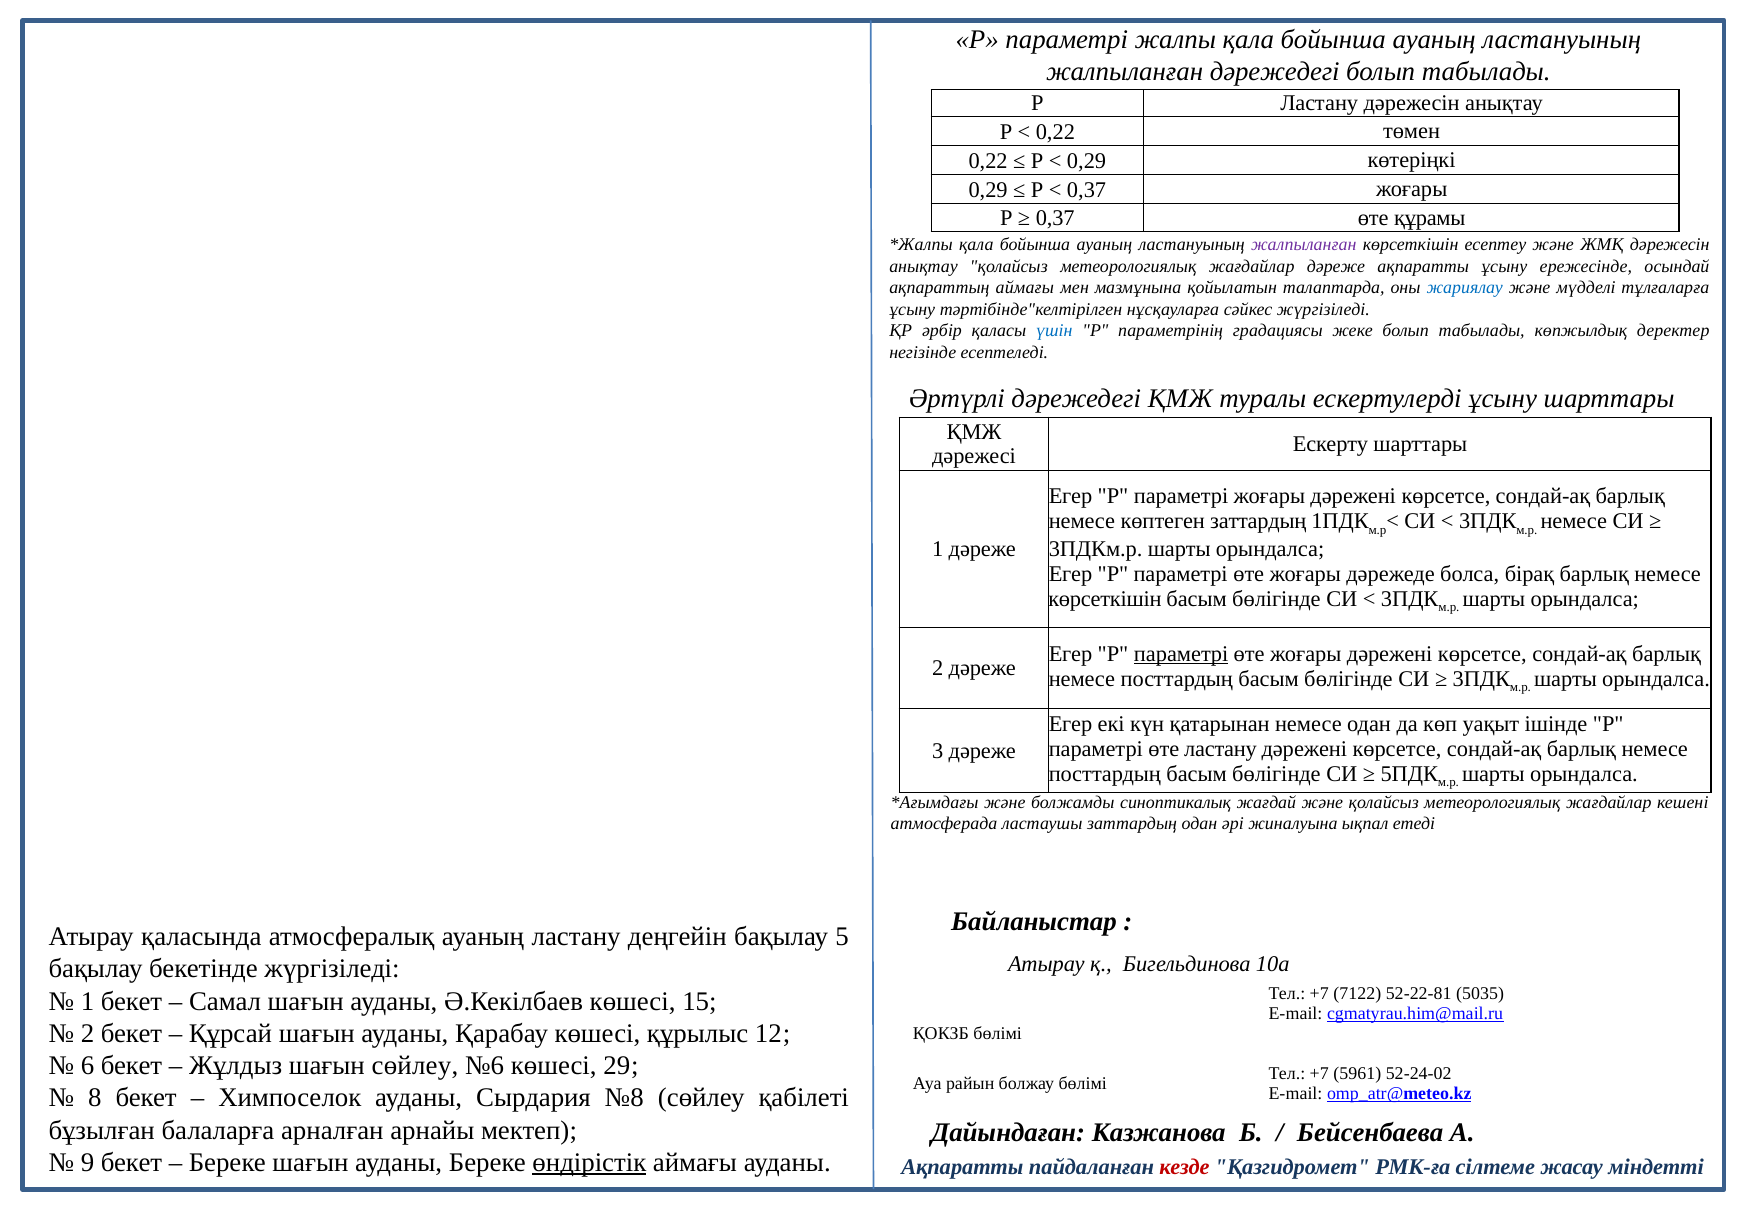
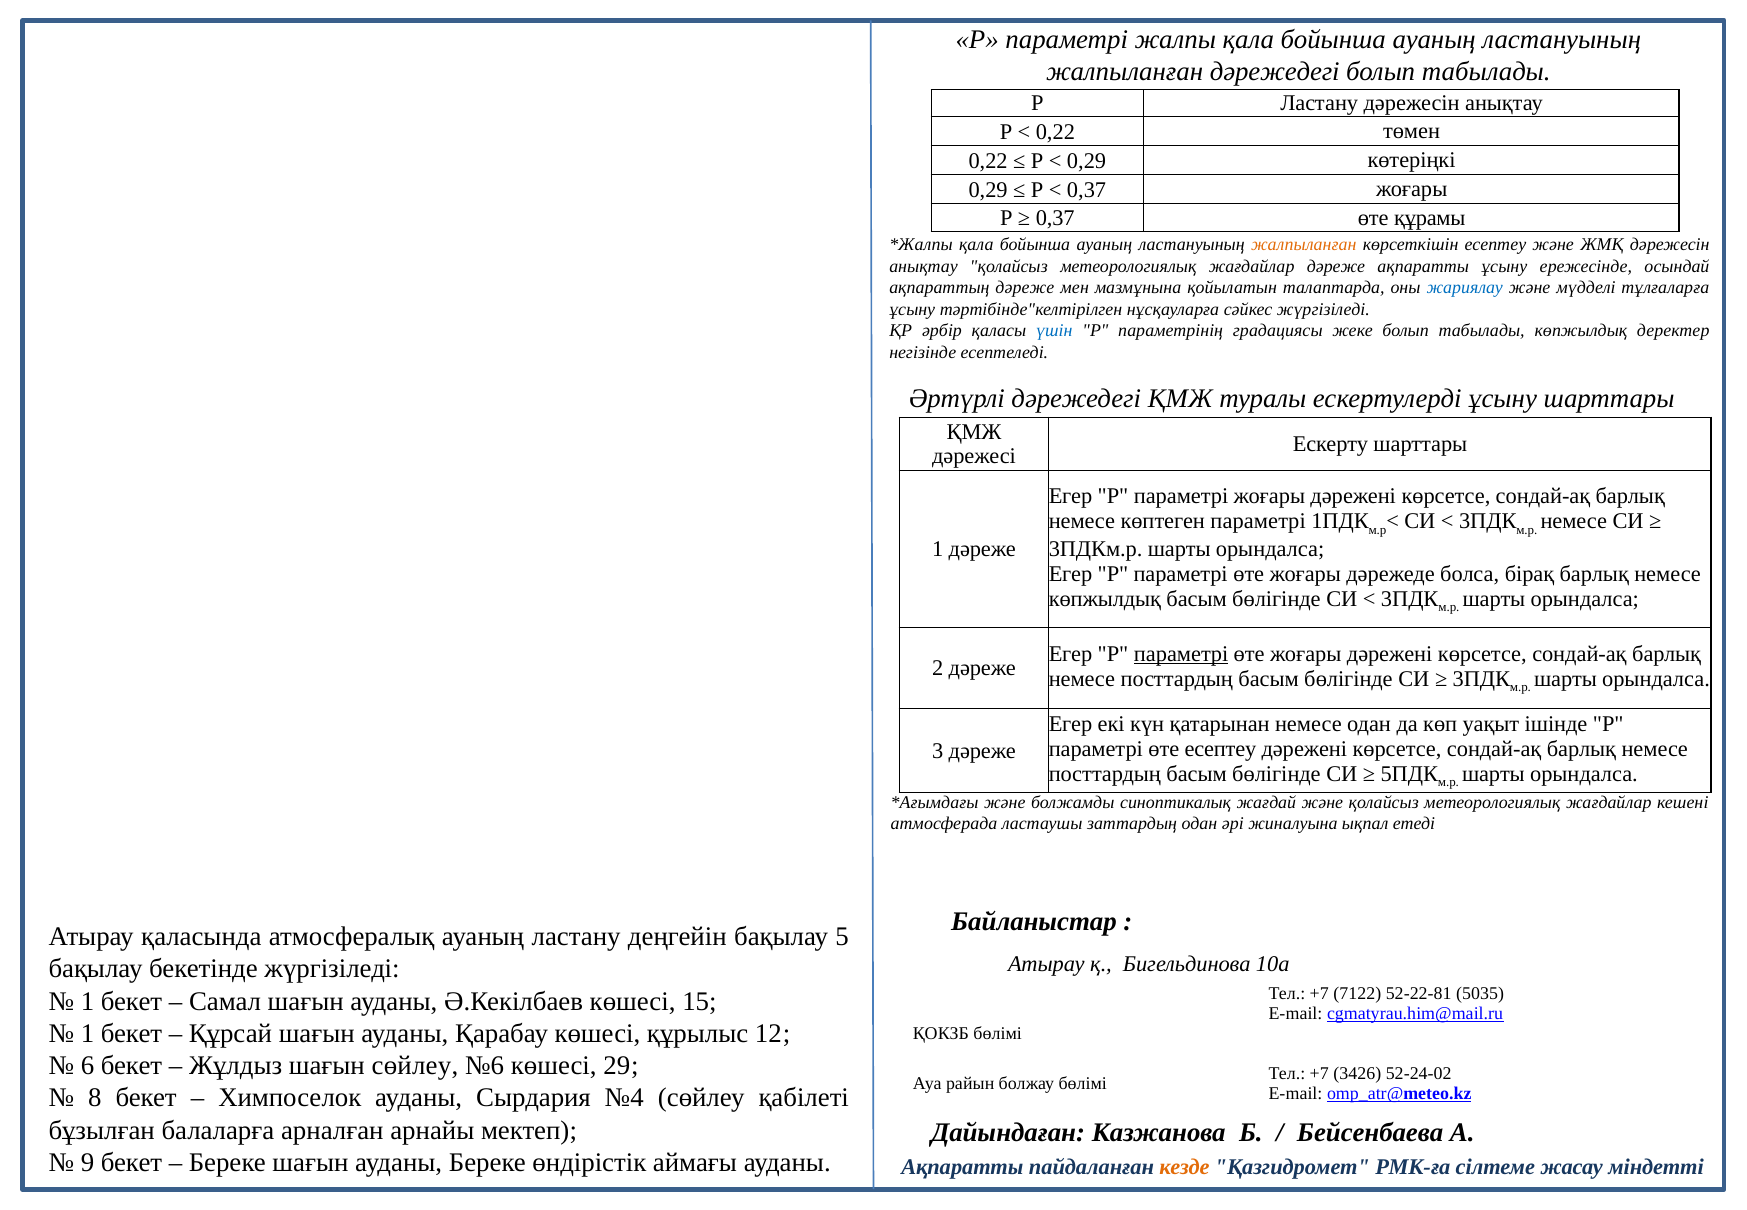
жалпыланған at (1304, 245) colour: purple -> orange
ақпараттың аймағы: аймағы -> дәреже
көптеген заттардың: заттардың -> параметрі
көрсеткішін at (1105, 599): көрсеткішін -> көпжылдық
өте ластану: ластану -> есептеу
2 at (88, 1033): 2 -> 1
5961: 5961 -> 3426
№8: №8 -> №4
өндірістік underline: present -> none
кезде colour: red -> orange
